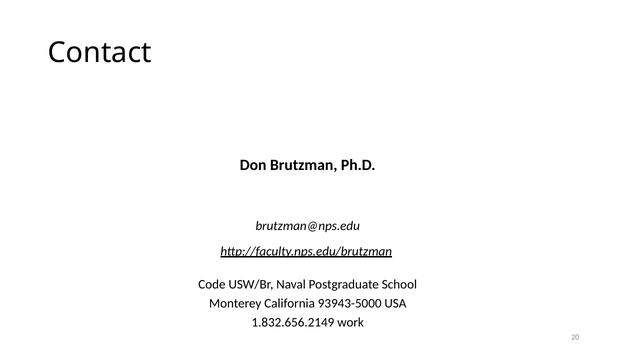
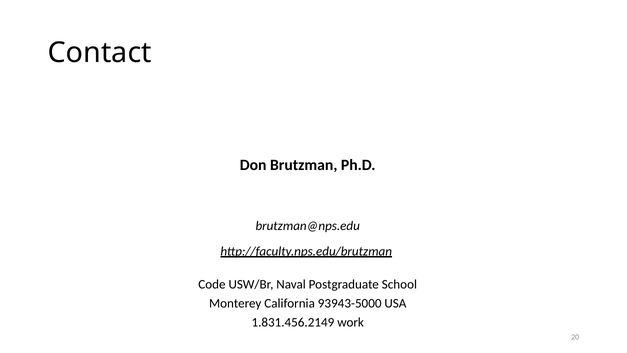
1.832.656.2149: 1.832.656.2149 -> 1.831.456.2149
